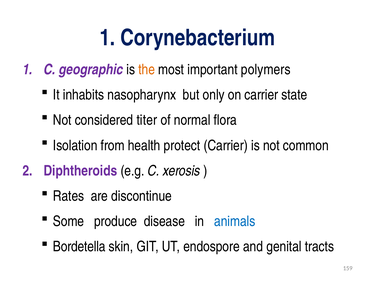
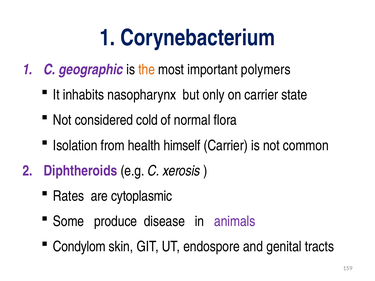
titer: titer -> cold
protect: protect -> himself
discontinue: discontinue -> cytoplasmic
animals colour: blue -> purple
Bordetella: Bordetella -> Condylom
